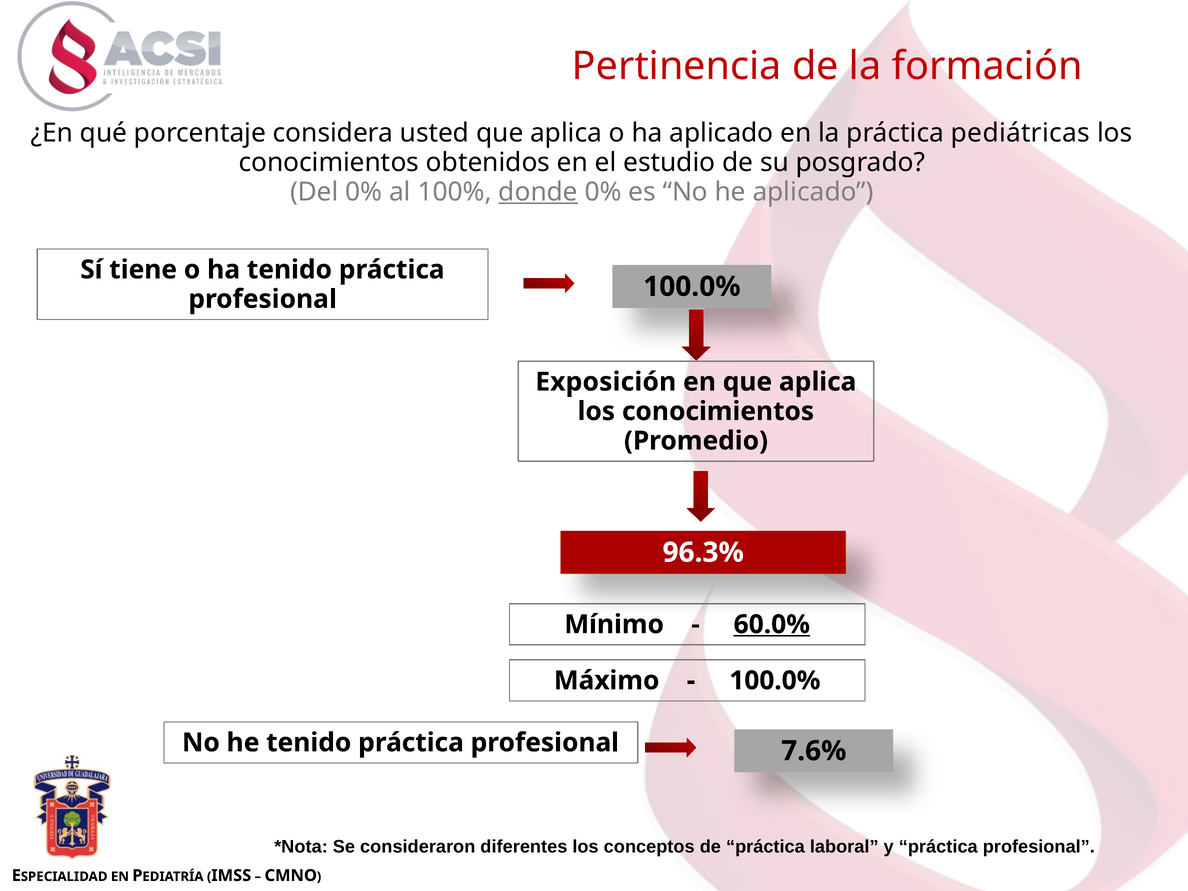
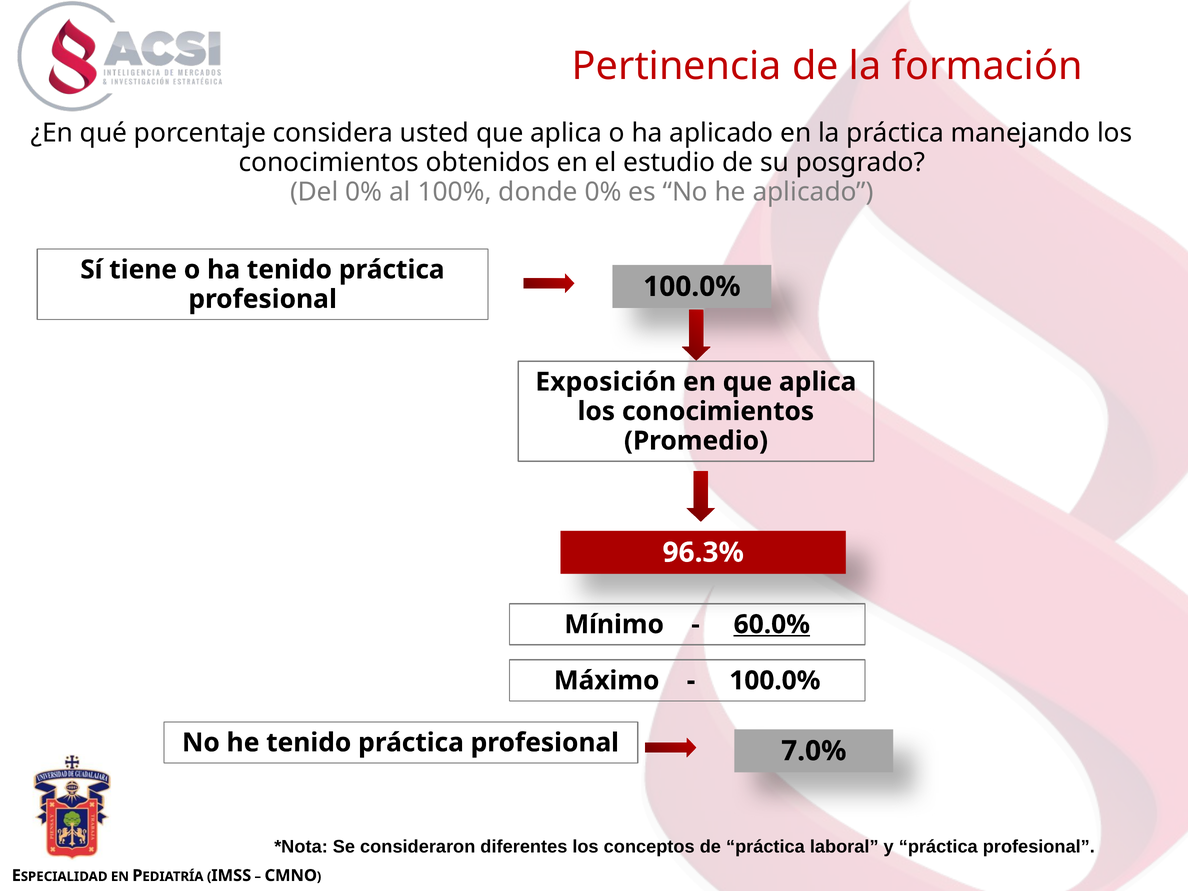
pediátricas: pediátricas -> manejando
donde underline: present -> none
7.6%: 7.6% -> 7.0%
